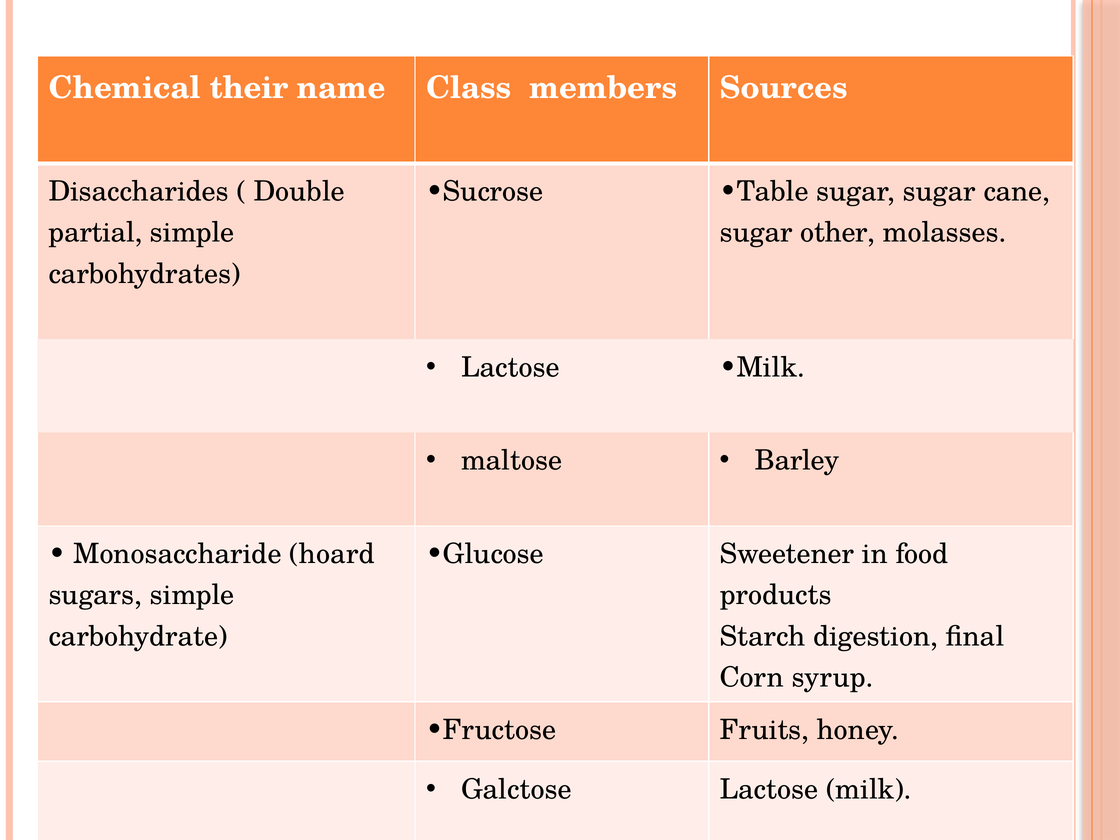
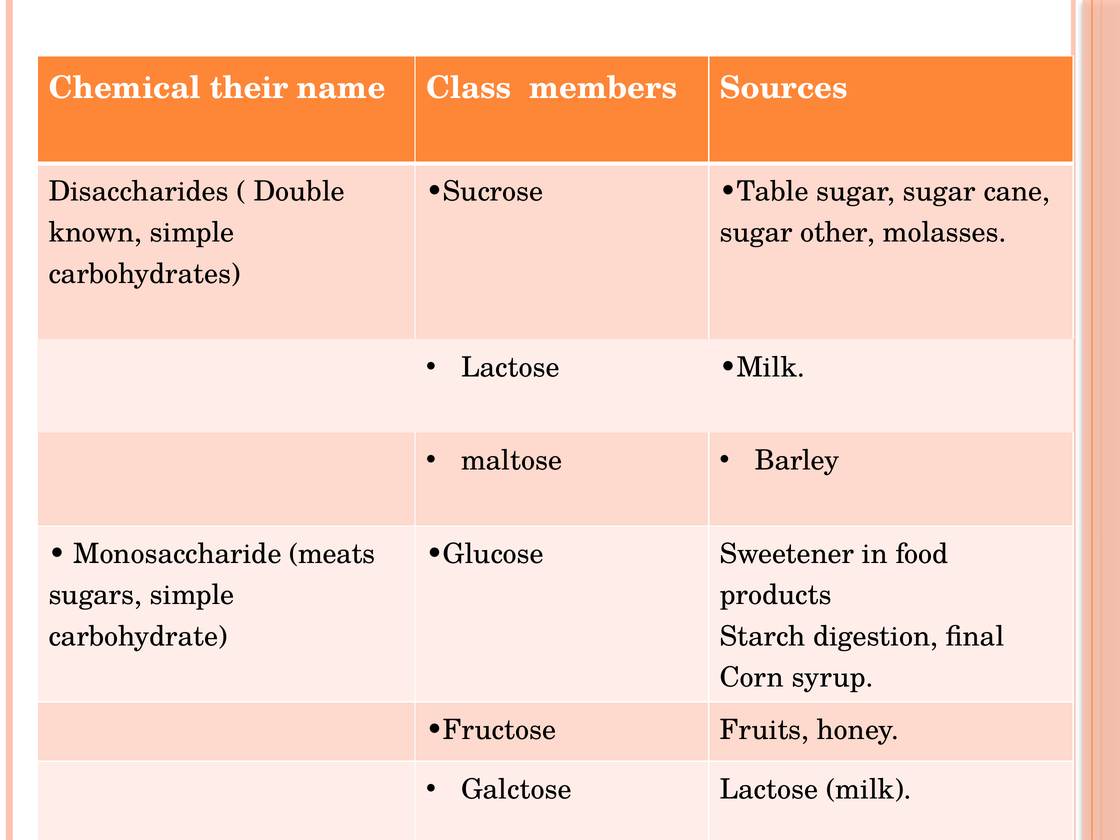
partial: partial -> known
hoard: hoard -> meats
